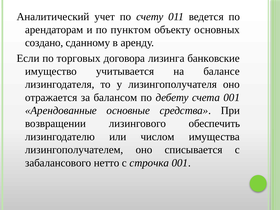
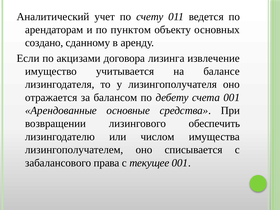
торговых: торговых -> акцизами
банковские: банковские -> извлечение
нетто: нетто -> права
строчка: строчка -> текущее
